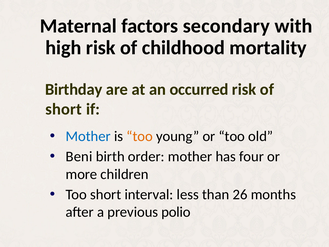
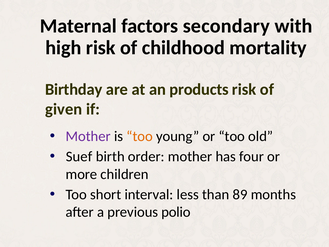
occurred: occurred -> products
short at (64, 109): short -> given
Mother at (88, 136) colour: blue -> purple
Beni: Beni -> Suef
26: 26 -> 89
